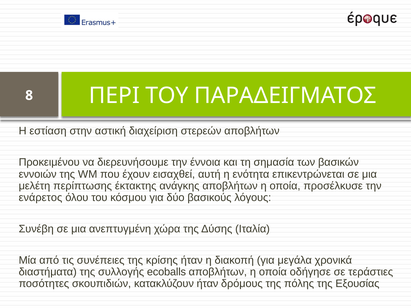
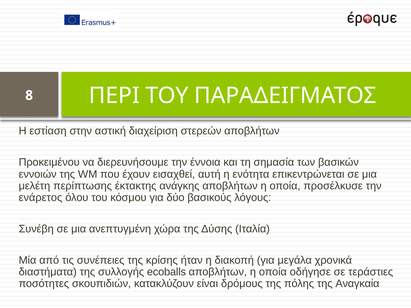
κατακλύζουν ήταν: ήταν -> είναι
Εξουσίας: Εξουσίας -> Αναγκαία
